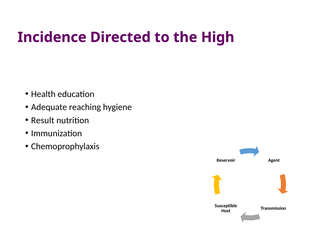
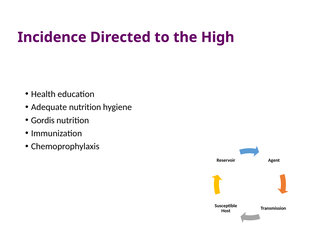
Adequate reaching: reaching -> nutrition
Result: Result -> Gordis
